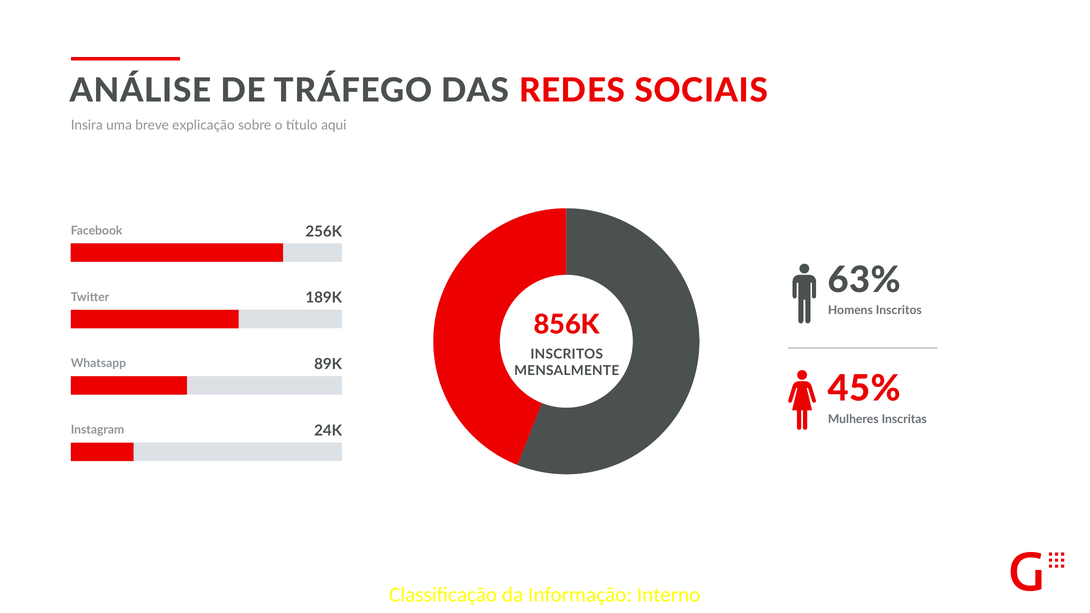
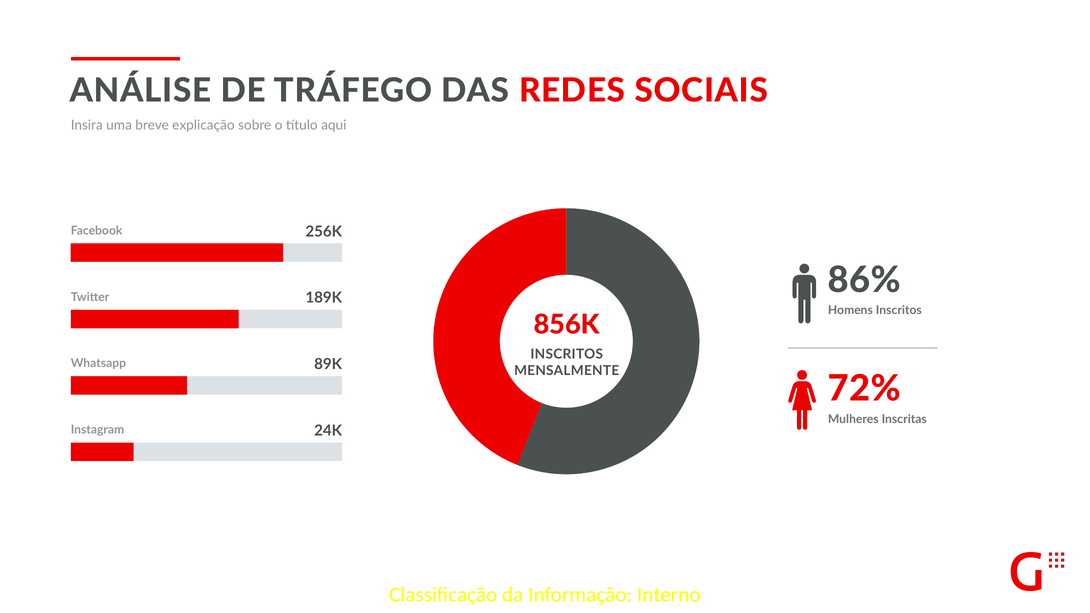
63%: 63% -> 86%
45%: 45% -> 72%
